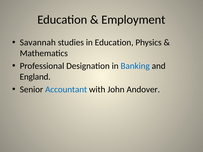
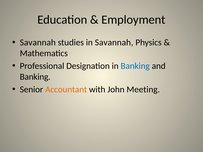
in Education: Education -> Savannah
England at (35, 77): England -> Banking
Accountant colour: blue -> orange
Andover: Andover -> Meeting
